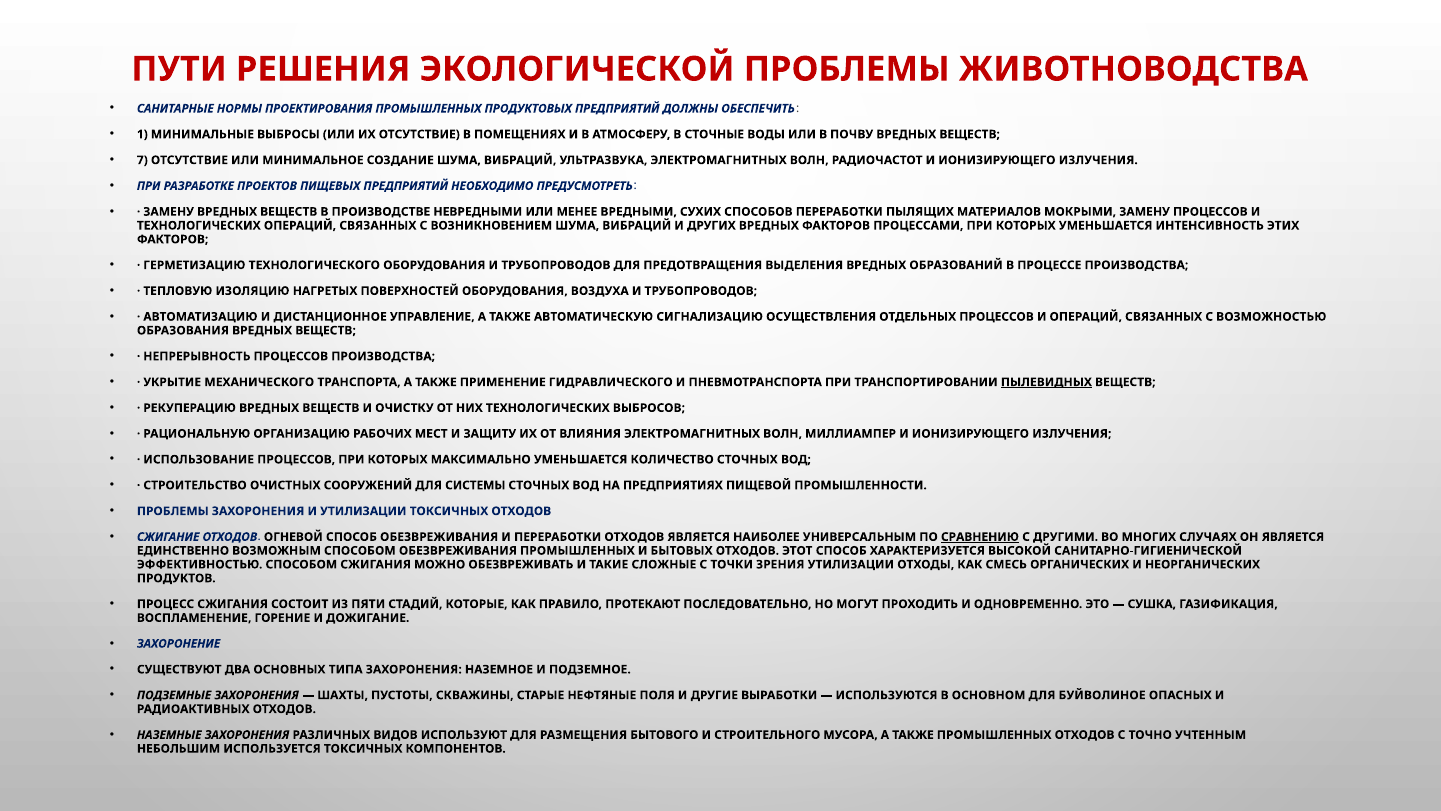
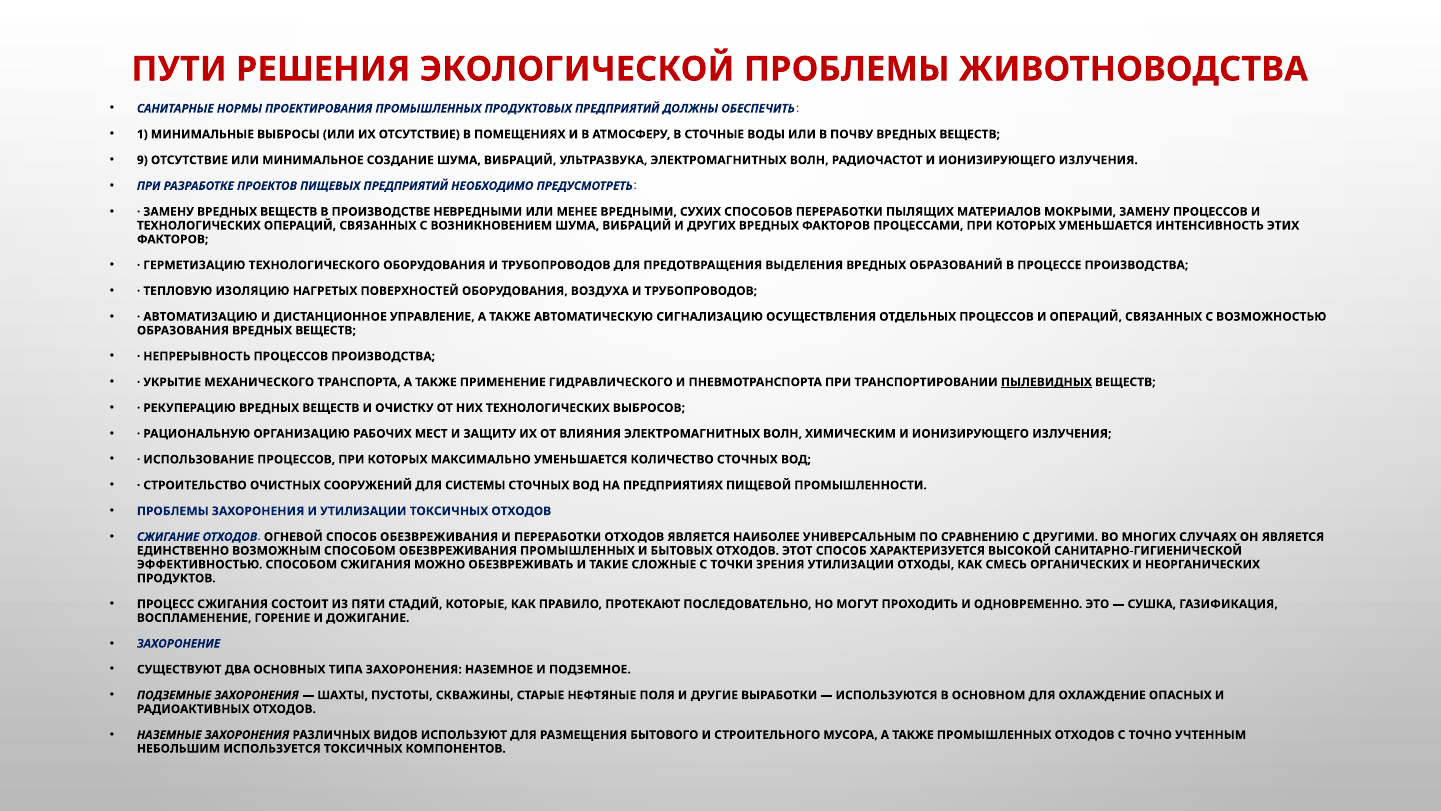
7: 7 -> 9
МИЛЛИАМПЕР: МИЛЛИАМПЕР -> ХИМИЧЕСКИМ
СРАВНЕНИЮ underline: present -> none
БУЙВОЛИНОЕ: БУЙВОЛИНОЕ -> ОХЛАЖДЕНИЕ
